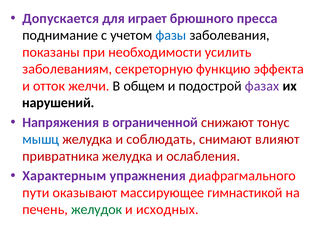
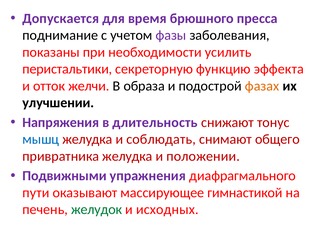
играет: играет -> время
фазы colour: blue -> purple
заболеваниям: заболеваниям -> перистальтики
общем: общем -> образа
фазах colour: purple -> orange
нарушений: нарушений -> улучшении
ограниченной: ограниченной -> длительность
влияют: влияют -> общего
ослабления: ослабления -> положении
Характерным: Характерным -> Подвижными
